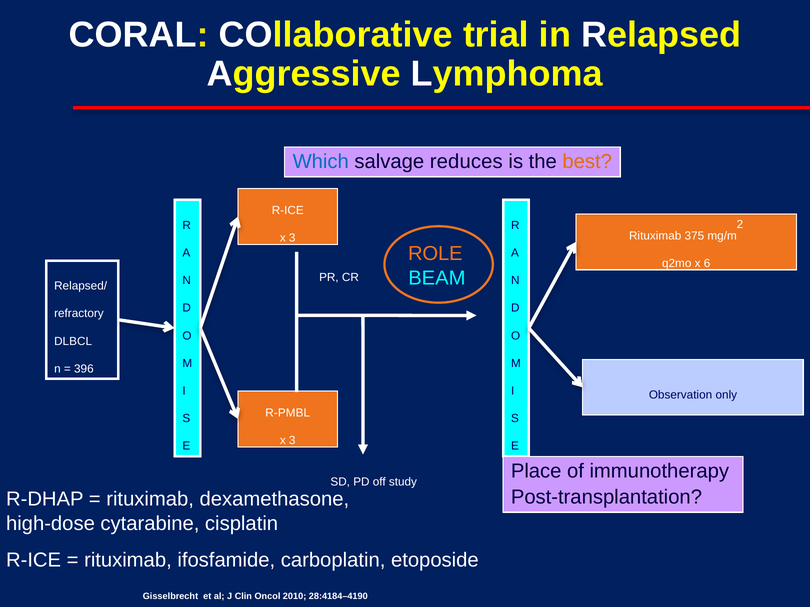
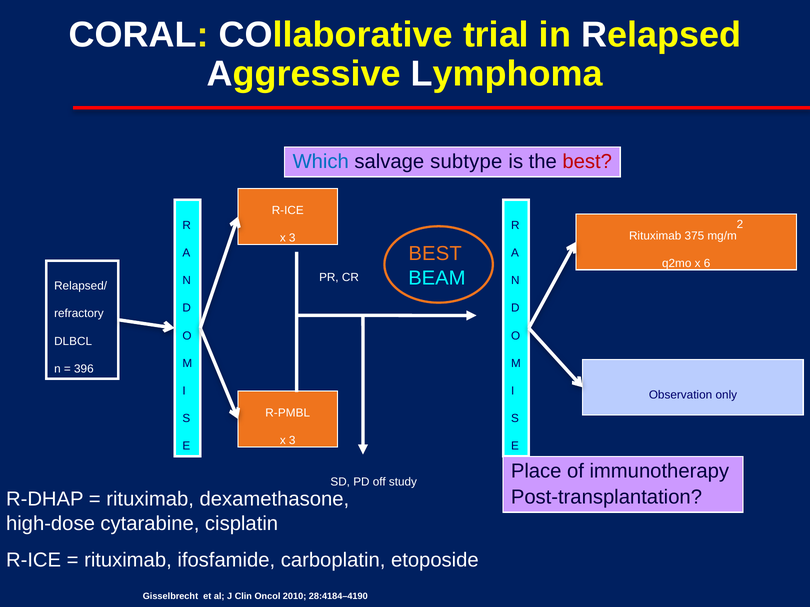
reduces: reduces -> subtype
best at (587, 162) colour: orange -> red
ROLE at (435, 254): ROLE -> BEST
